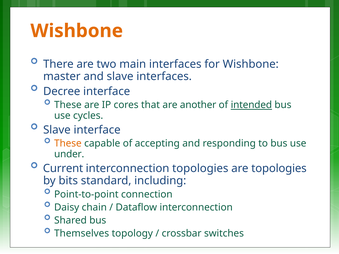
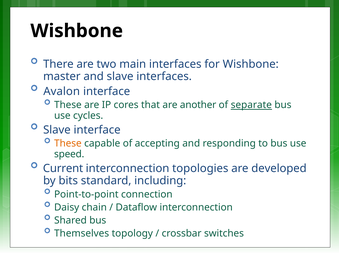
Wishbone at (77, 31) colour: orange -> black
Decree: Decree -> Avalon
intended: intended -> separate
under: under -> speed
are topologies: topologies -> developed
